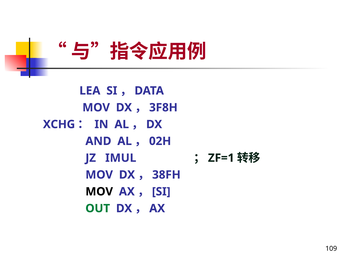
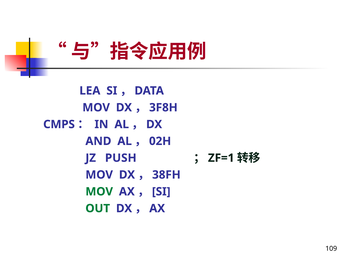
XCHG: XCHG -> CMPS
IMUL: IMUL -> PUSH
MOV at (99, 192) colour: black -> green
